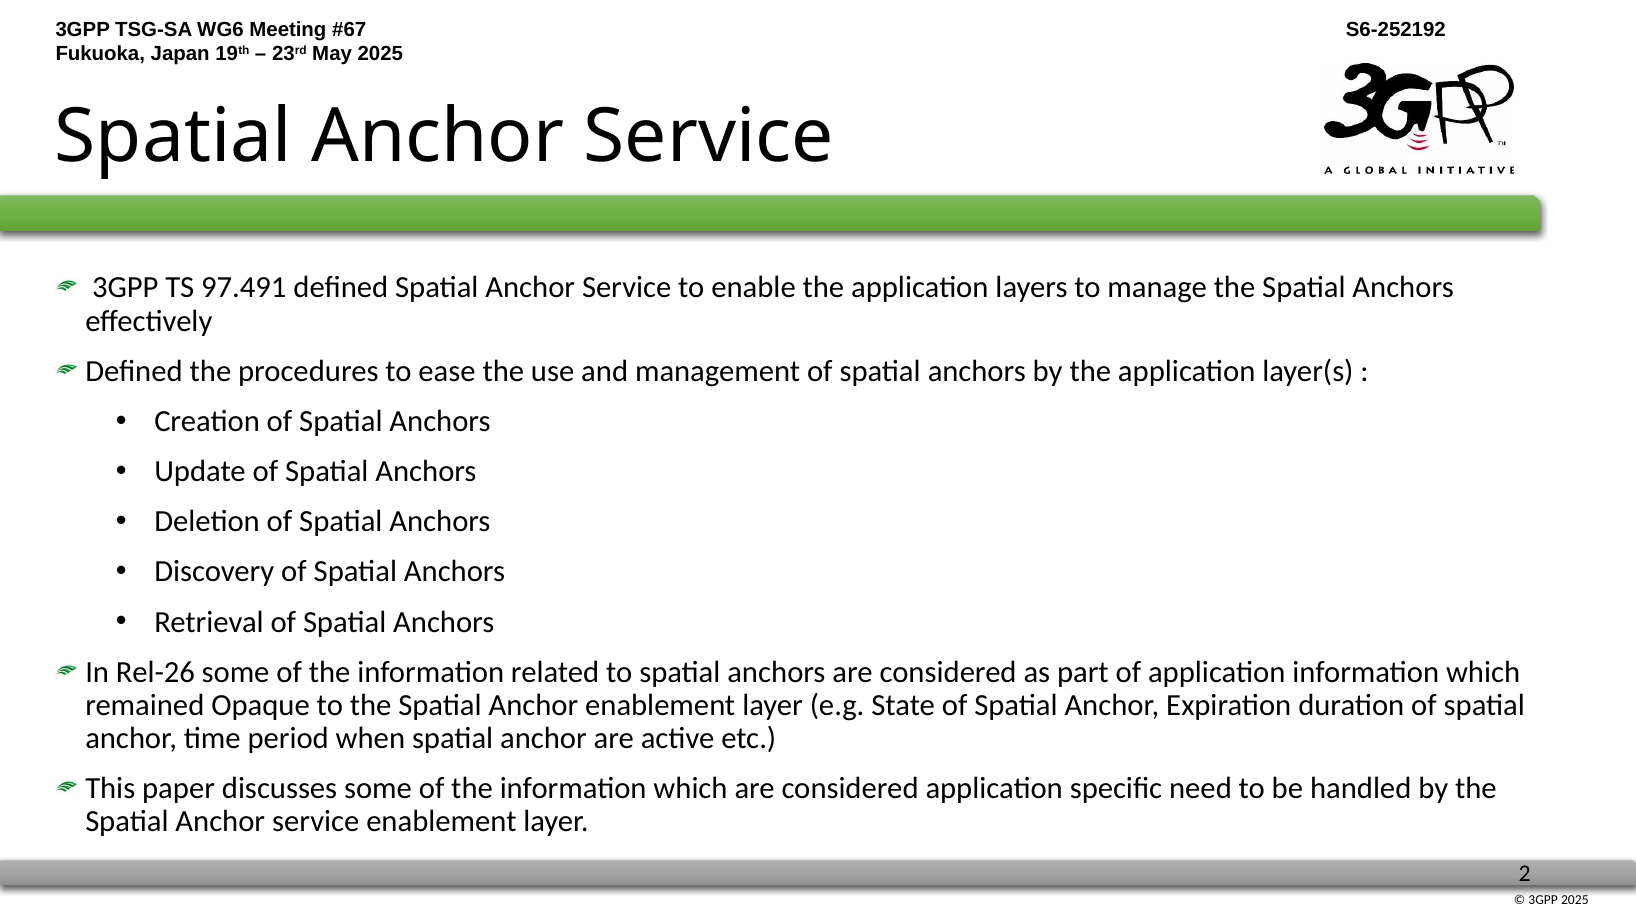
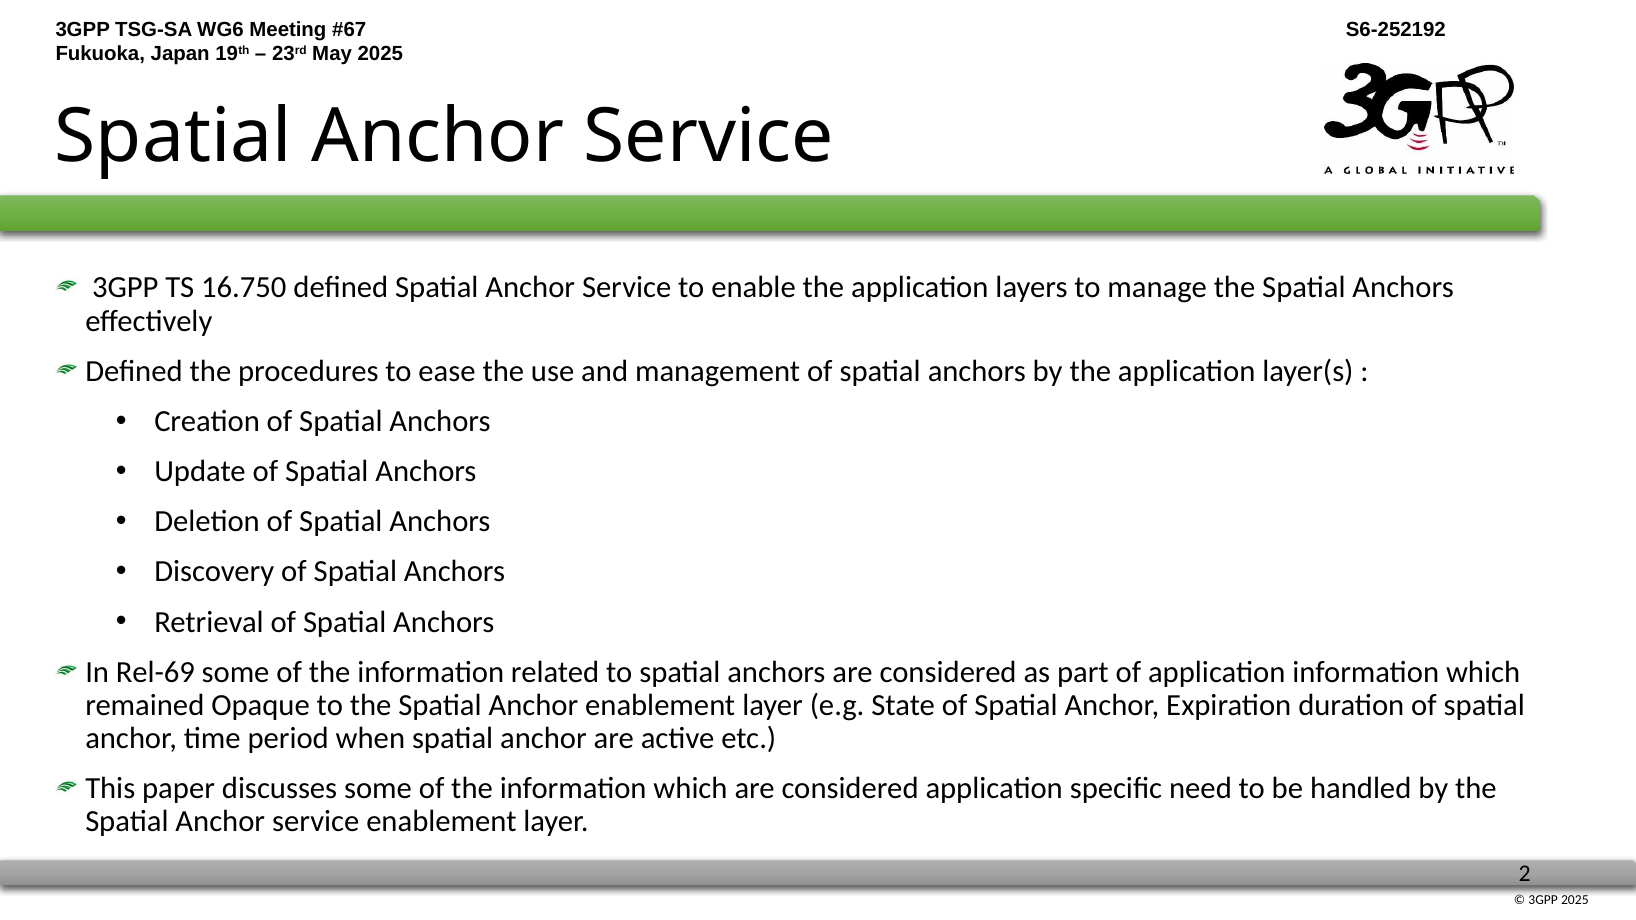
97.491: 97.491 -> 16.750
Rel-26: Rel-26 -> Rel-69
